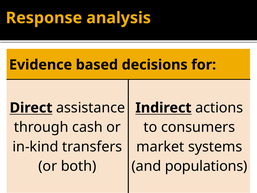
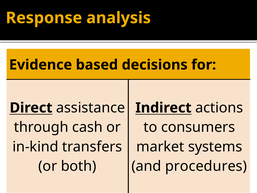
populations: populations -> procedures
